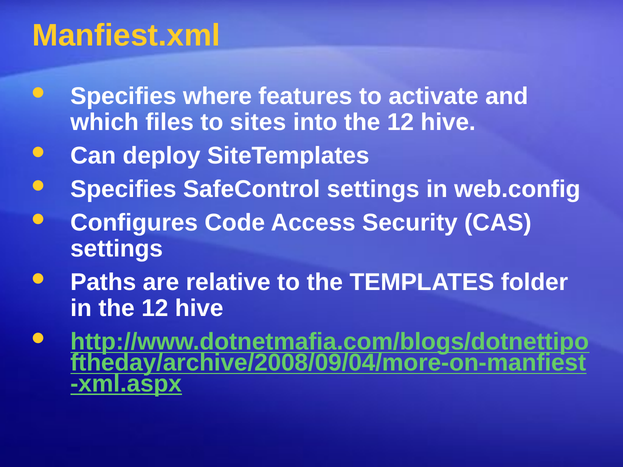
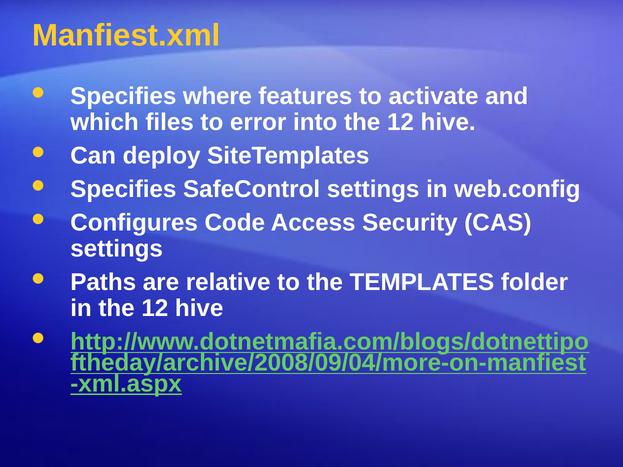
sites: sites -> error
